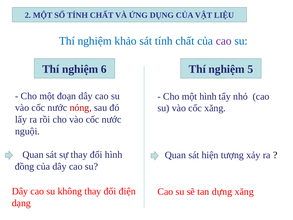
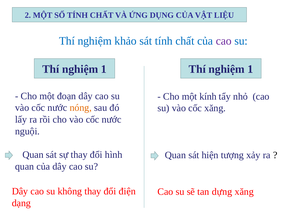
6 at (104, 69): 6 -> 1
5 at (250, 69): 5 -> 1
một hình: hình -> kính
nóng colour: red -> orange
đồng at (25, 166): đồng -> quan
